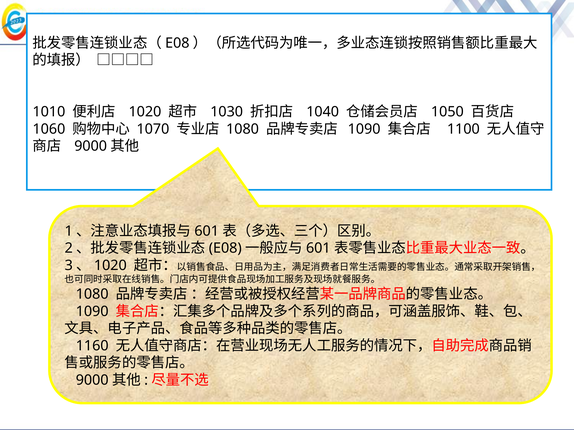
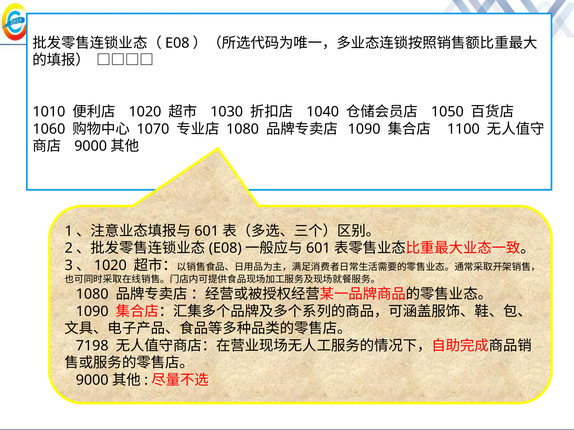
1160: 1160 -> 7198
